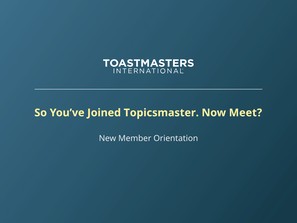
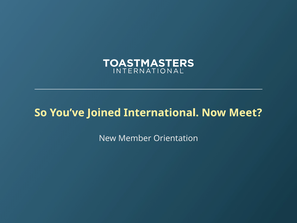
Topicsmaster: Topicsmaster -> International
